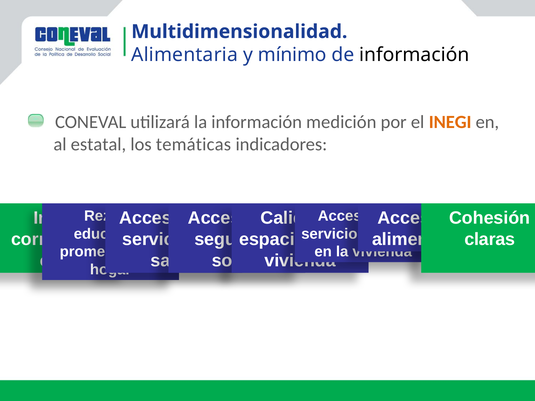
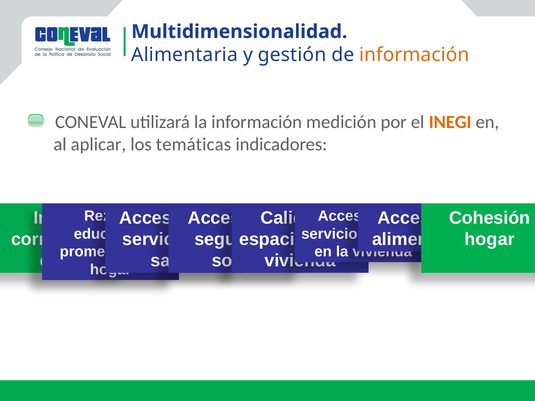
mínimo: mínimo -> gestión
información at (414, 55) colour: black -> orange
estatal: estatal -> aplicar
claras at (490, 240): claras -> hogar
